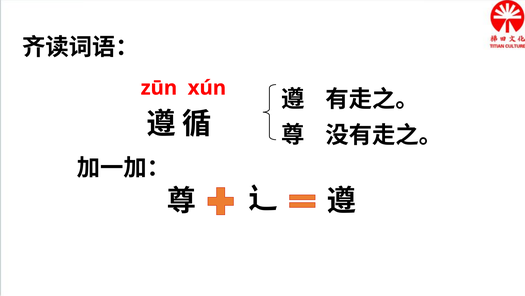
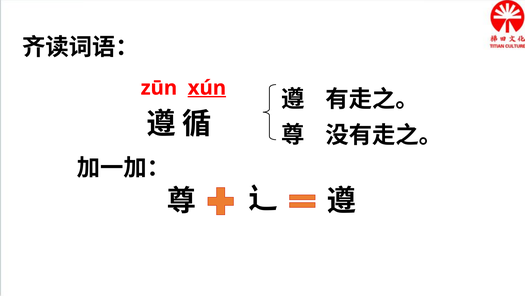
xún underline: none -> present
